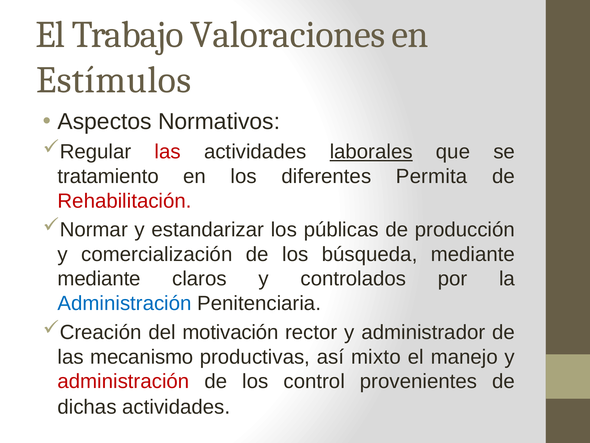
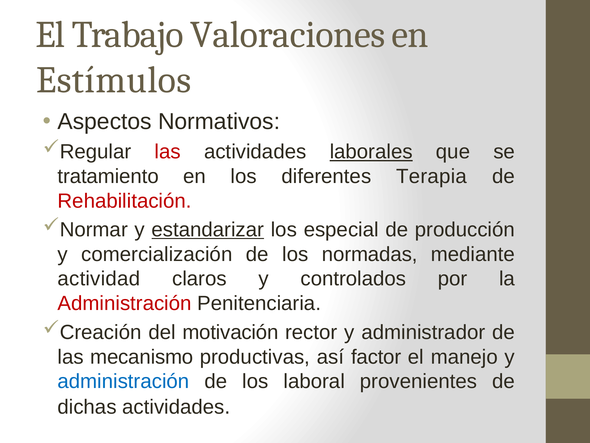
Permita: Permita -> Terapia
estandarizar underline: none -> present
públicas: públicas -> especial
búsqueda: búsqueda -> normadas
mediante at (99, 279): mediante -> actividad
Administración at (125, 303) colour: blue -> red
mixto: mixto -> factor
administración at (123, 381) colour: red -> blue
control: control -> laboral
